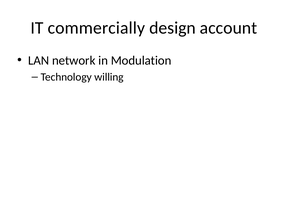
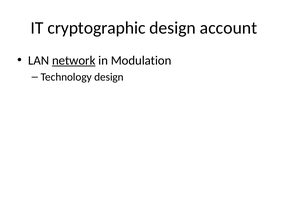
commercially: commercially -> cryptographic
network underline: none -> present
Technology willing: willing -> design
